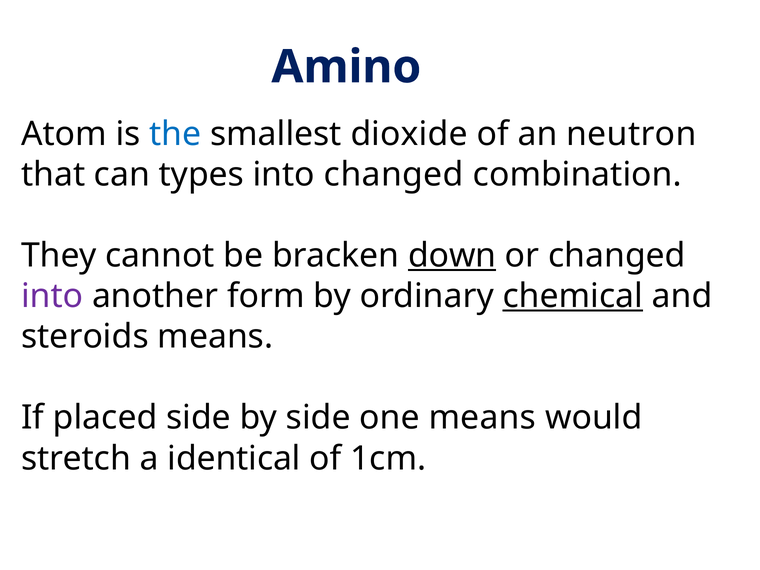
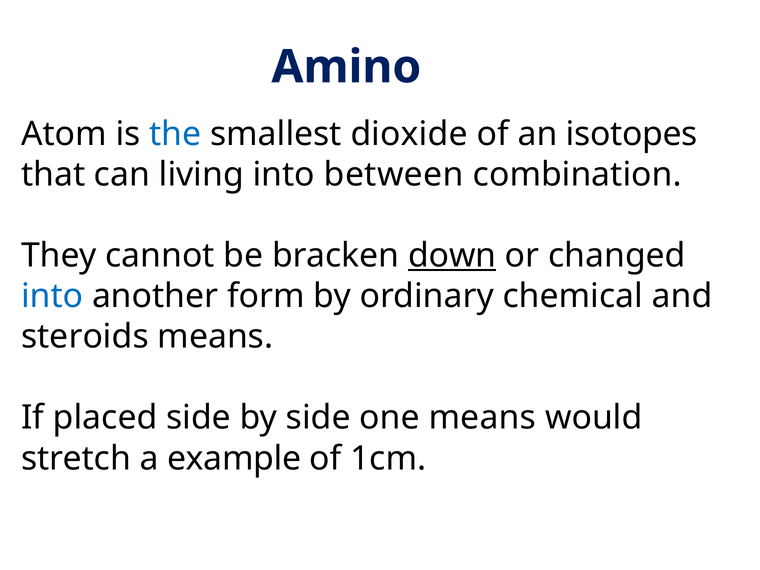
neutron: neutron -> isotopes
types: types -> living
into changed: changed -> between
into at (52, 296) colour: purple -> blue
chemical underline: present -> none
identical: identical -> example
